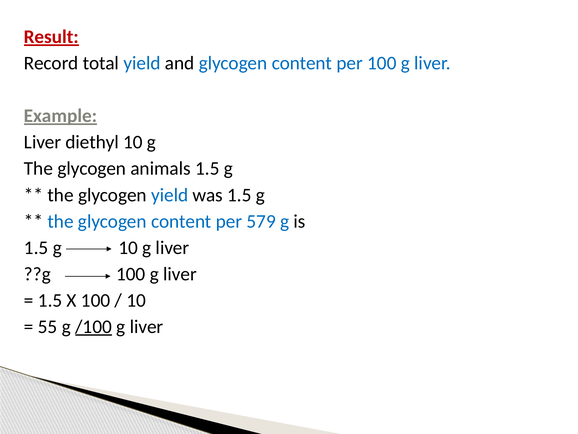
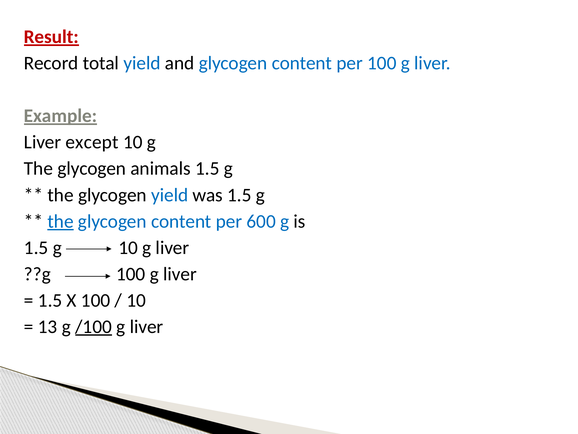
diethyl: diethyl -> except
the at (61, 221) underline: none -> present
579: 579 -> 600
55: 55 -> 13
